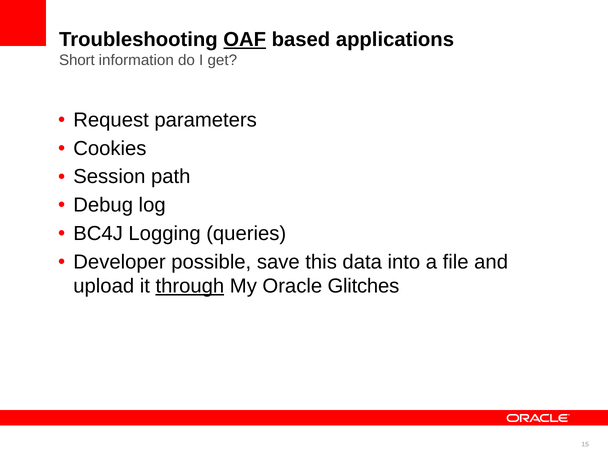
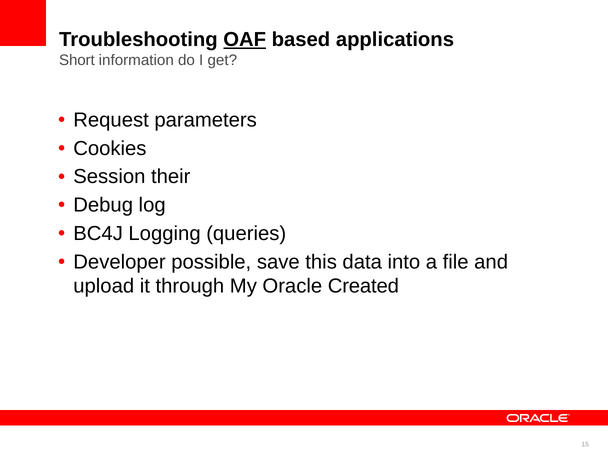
path: path -> their
through underline: present -> none
Glitches: Glitches -> Created
